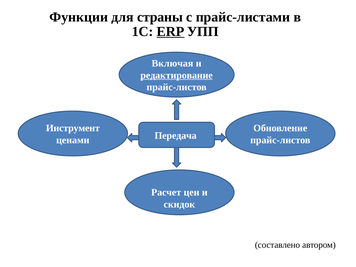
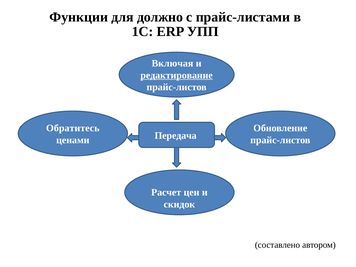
страны: страны -> должно
ERP underline: present -> none
Инструмент: Инструмент -> Обратитесь
